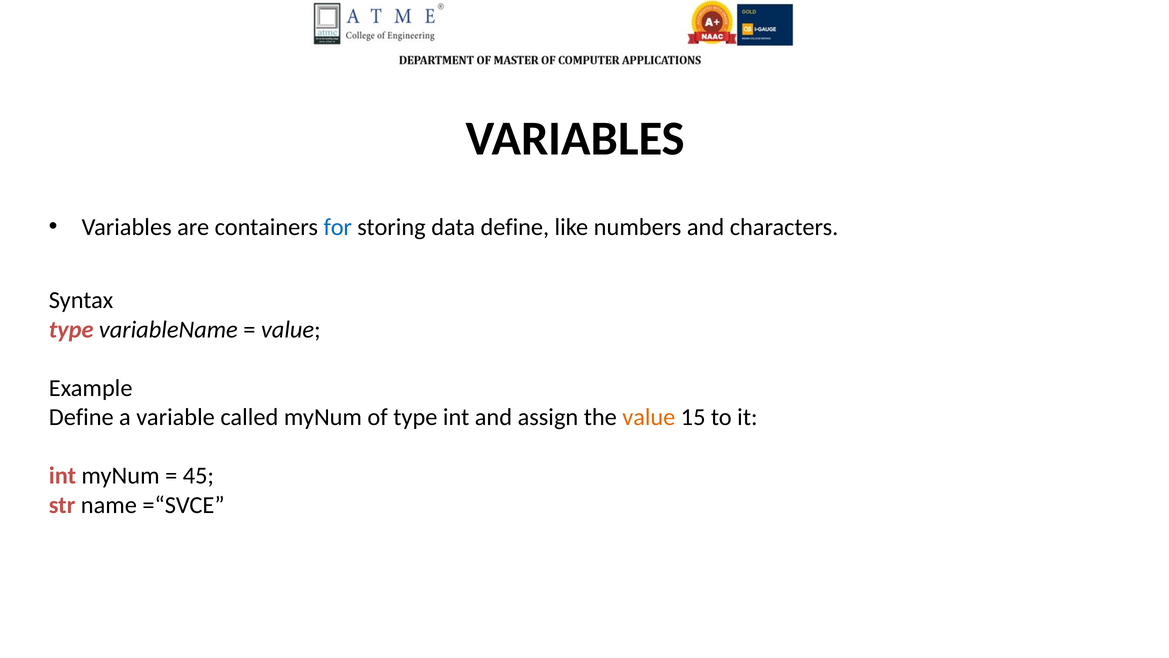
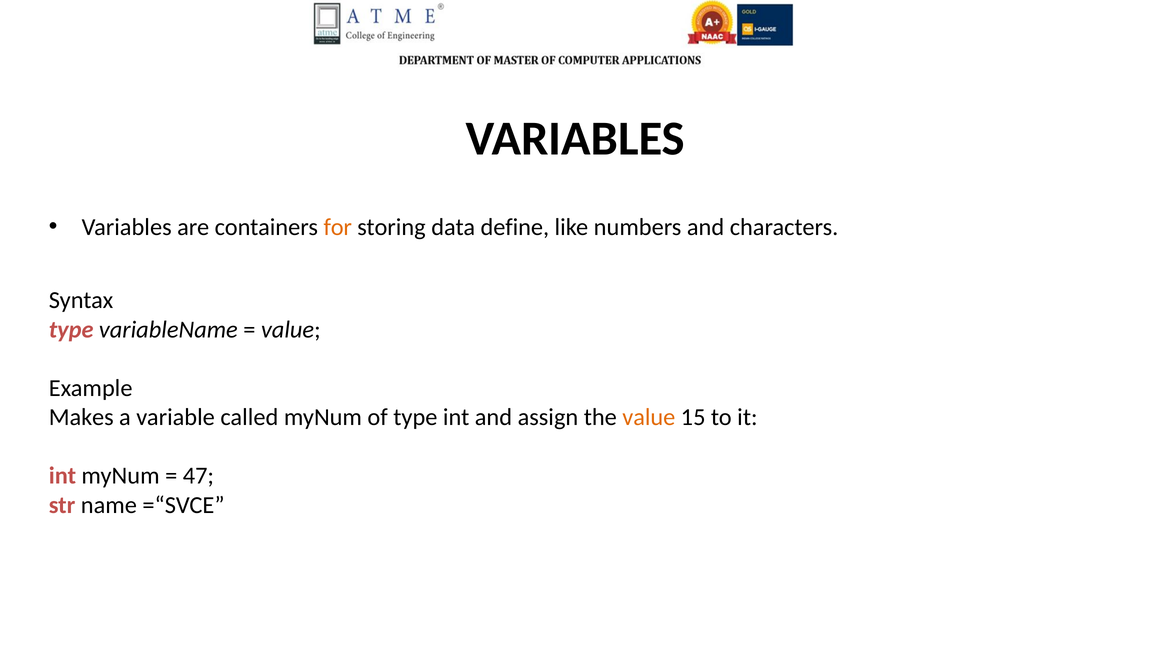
for colour: blue -> orange
Define at (81, 417): Define -> Makes
45: 45 -> 47
